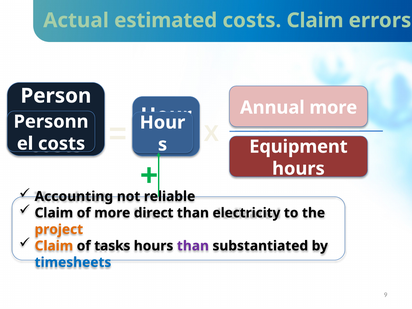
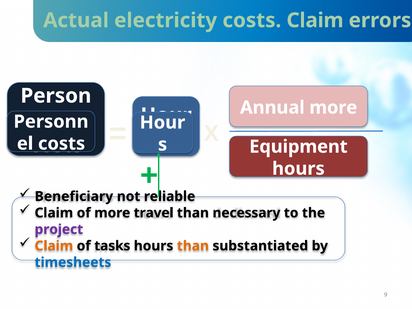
estimated: estimated -> electricity
Accounting: Accounting -> Beneficiary
direct: direct -> travel
electricity: electricity -> necessary
project colour: orange -> purple
than at (193, 246) colour: purple -> orange
